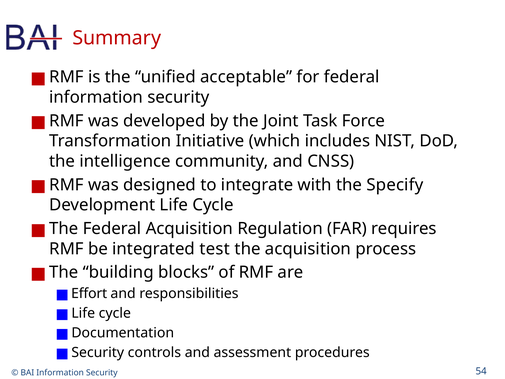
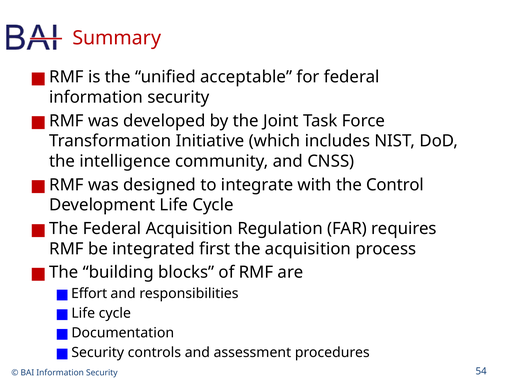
Specify: Specify -> Control
test: test -> first
